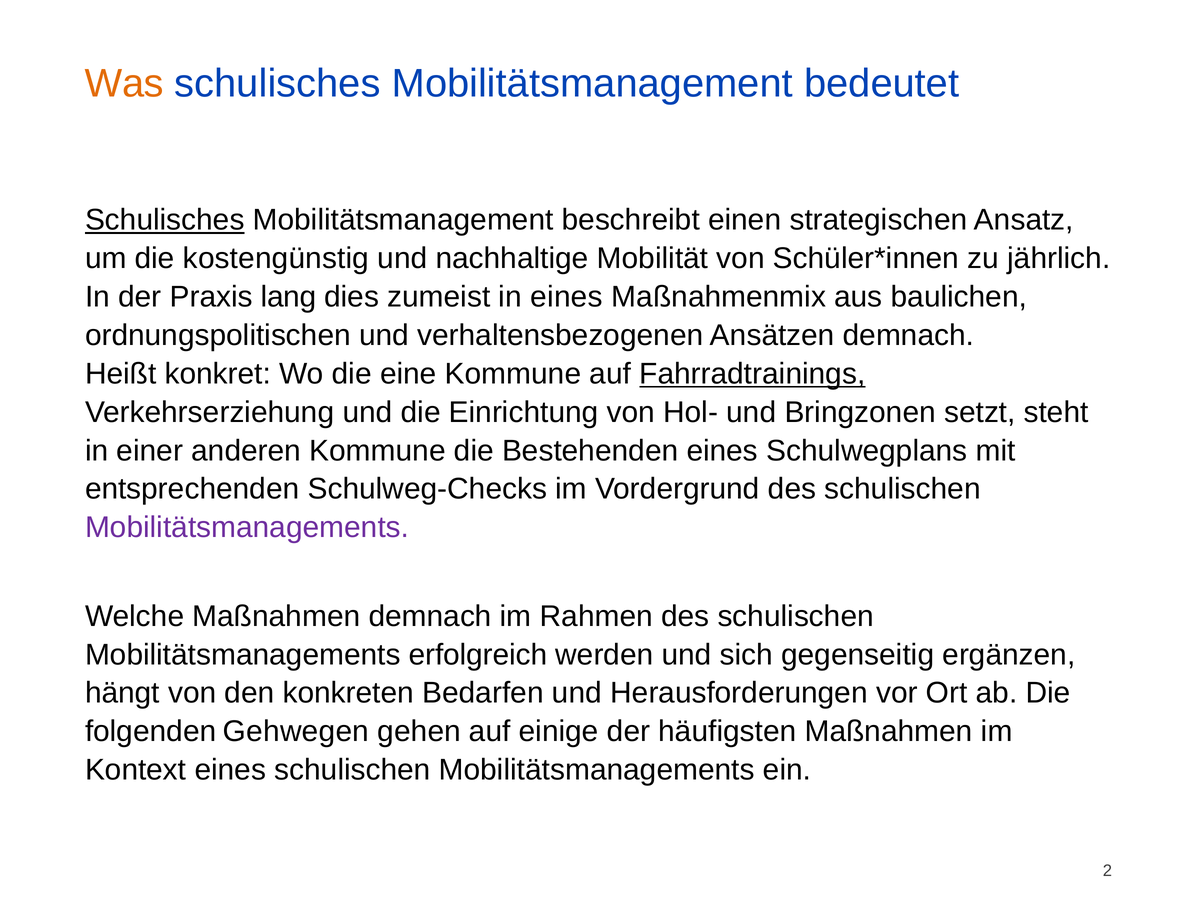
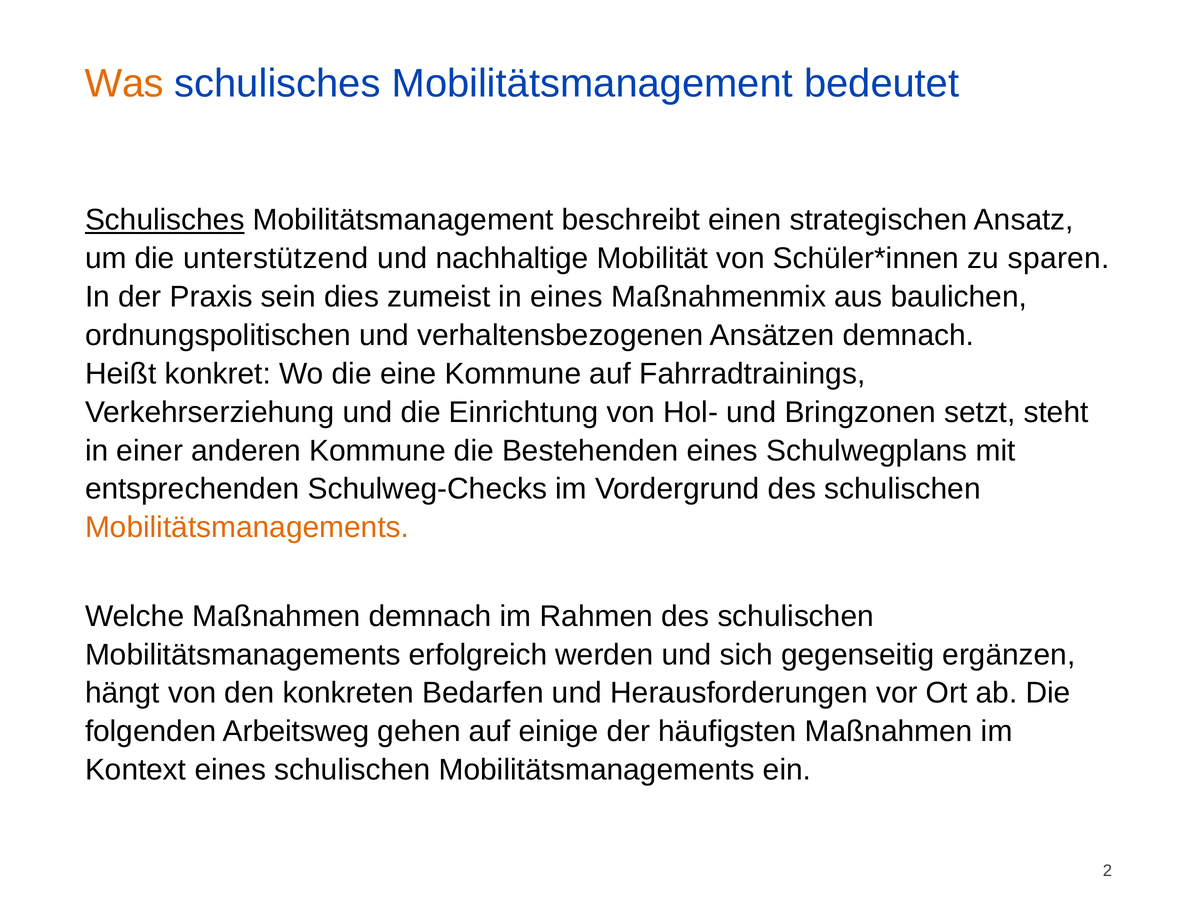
kostengünstig: kostengünstig -> unterstützend
jährlich: jährlich -> sparen
lang: lang -> sein
Fahrradtrainings underline: present -> none
Mobilitätsmanagements at (247, 527) colour: purple -> orange
Gehwegen: Gehwegen -> Arbeitsweg
